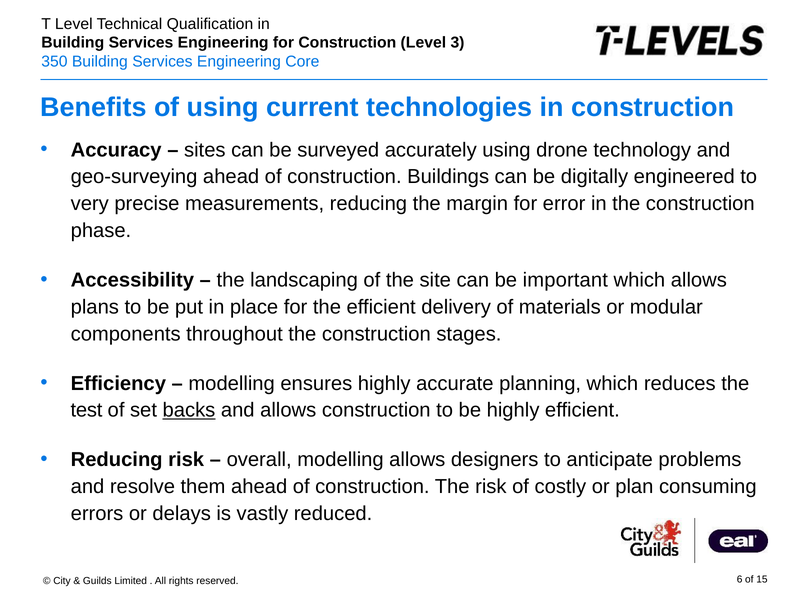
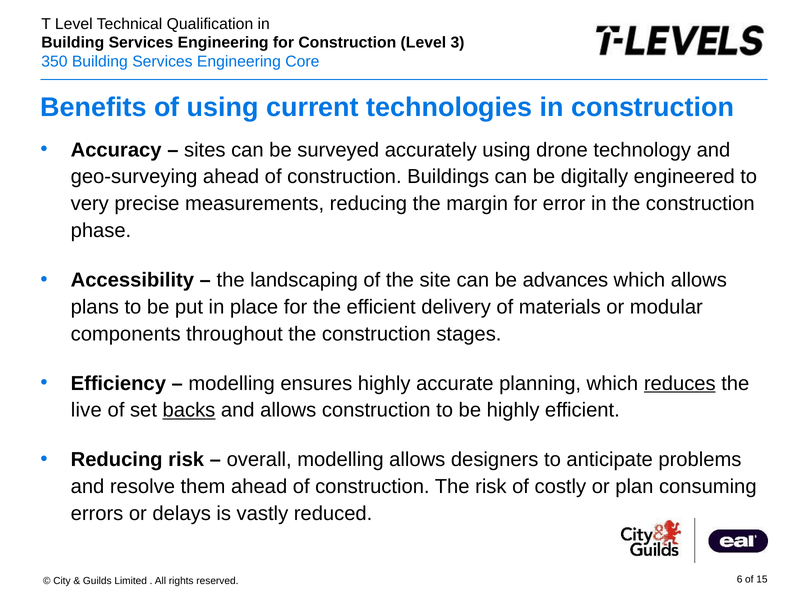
important: important -> advances
reduces underline: none -> present
test: test -> live
